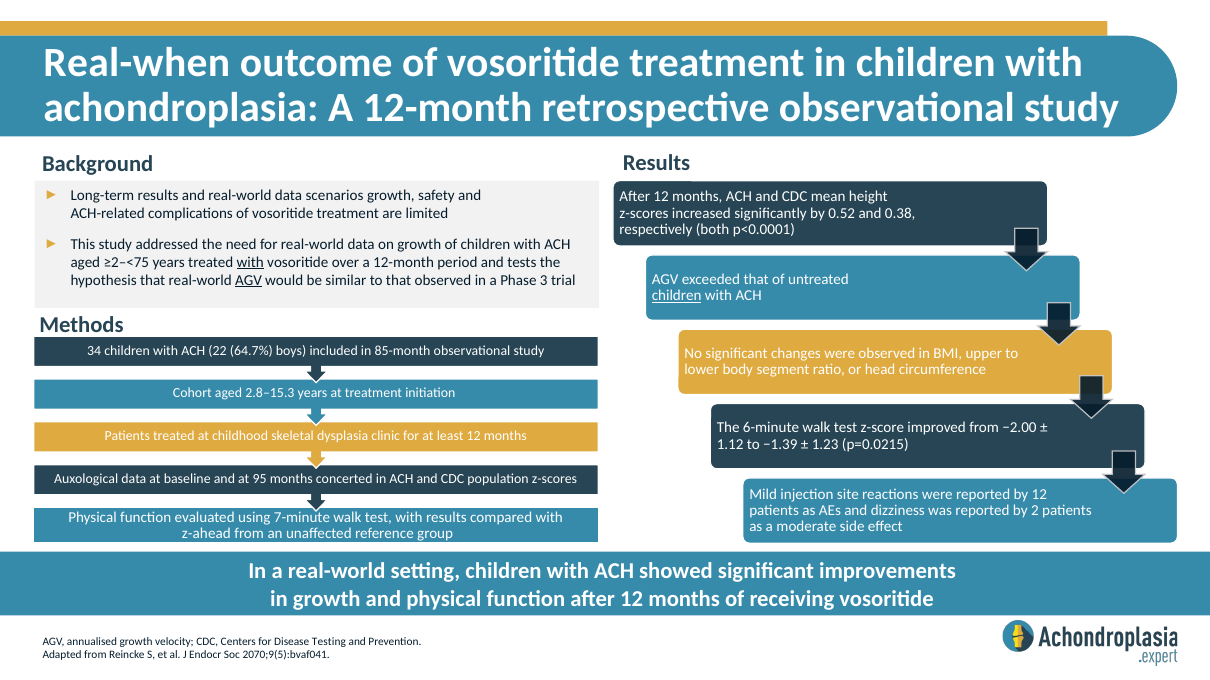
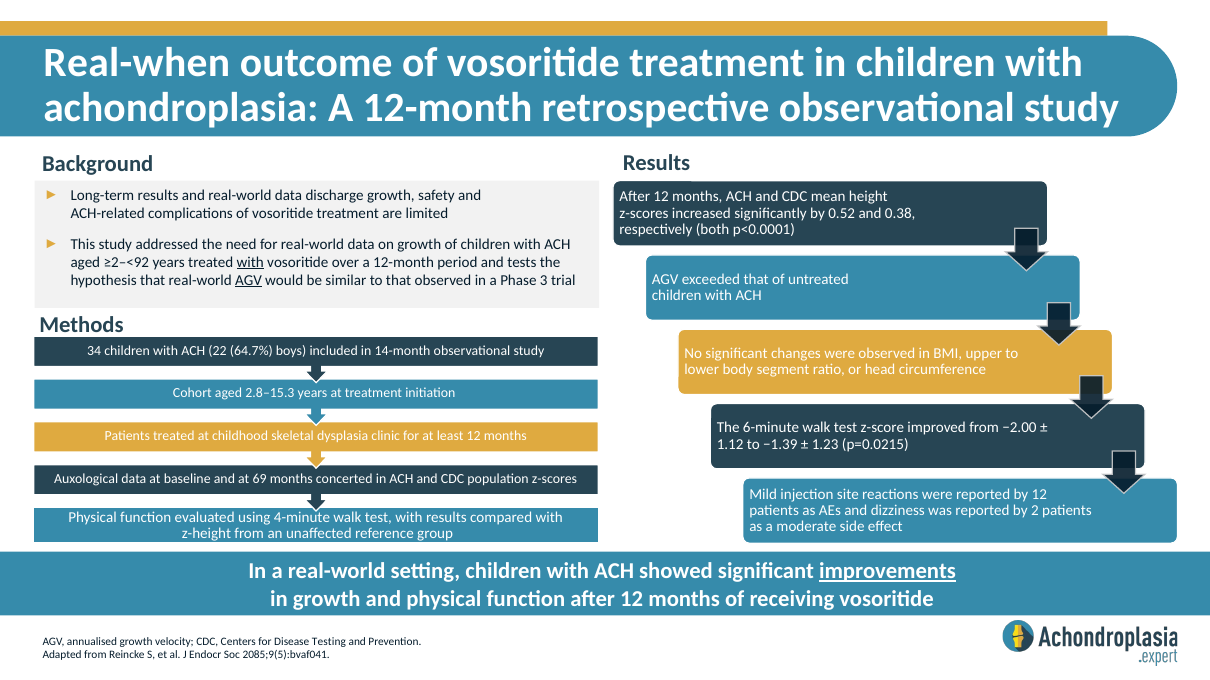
scenarios: scenarios -> discharge
≥2–<75: ≥2–<75 -> ≥2–<92
children at (677, 296) underline: present -> none
85-month: 85-month -> 14-month
95: 95 -> 69
7-minute: 7-minute -> 4-minute
z-ahead: z-ahead -> z-height
improvements underline: none -> present
2070;9(5):bvaf041: 2070;9(5):bvaf041 -> 2085;9(5):bvaf041
